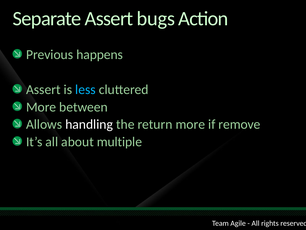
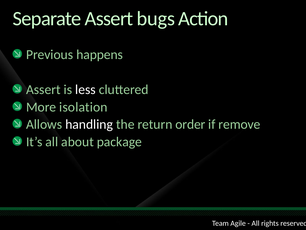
less colour: light blue -> white
between: between -> isolation
return more: more -> order
multiple: multiple -> package
